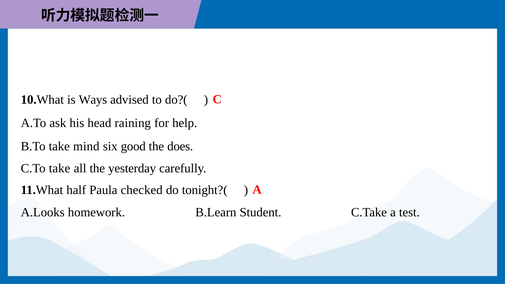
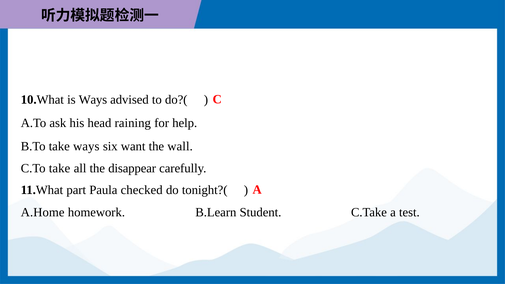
take mind: mind -> ways
good: good -> want
does: does -> wall
yesterday: yesterday -> disappear
half: half -> part
A.Looks: A.Looks -> A.Home
